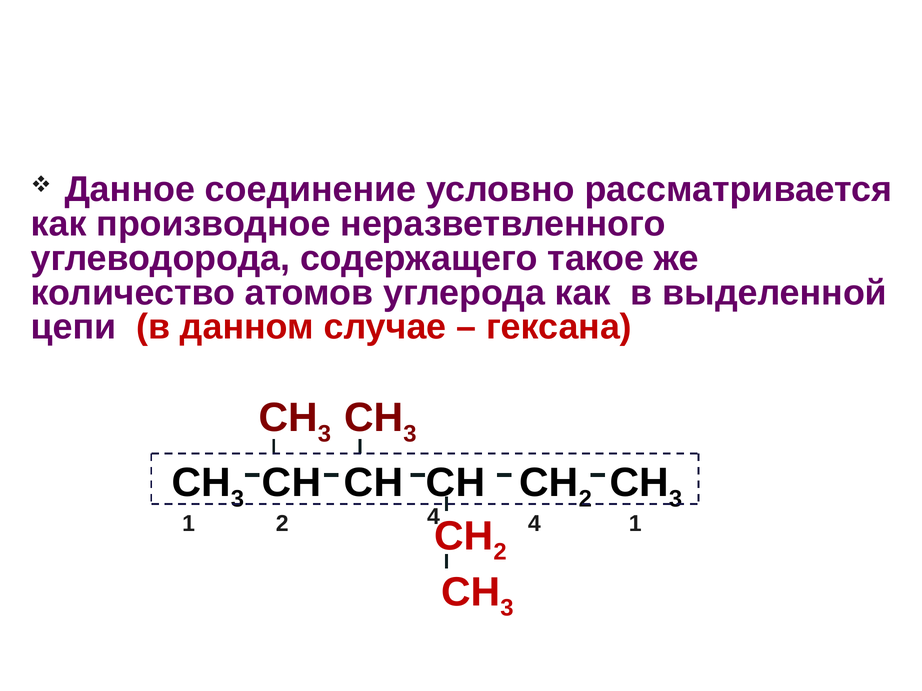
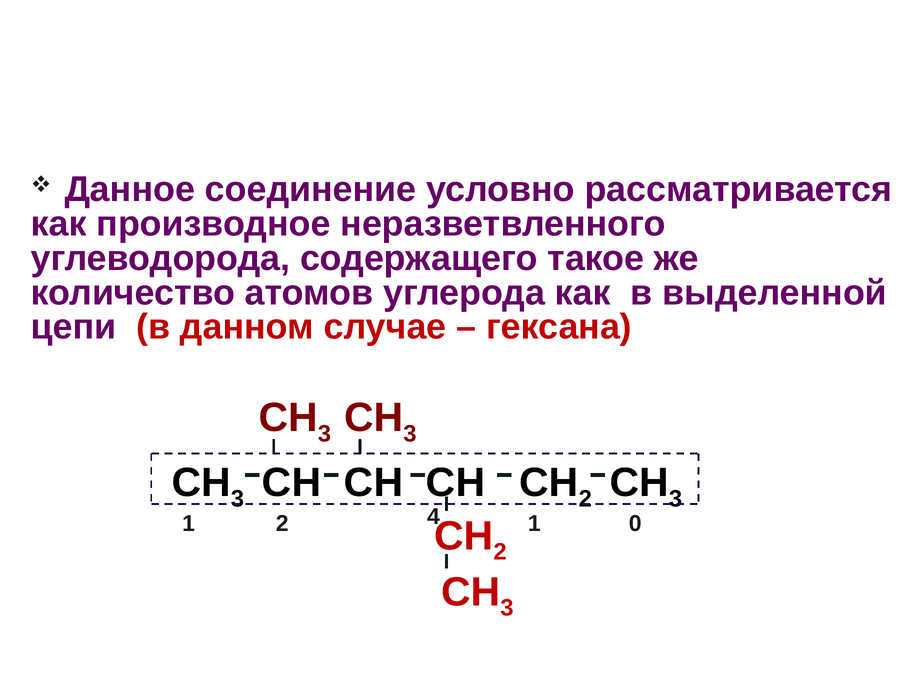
4 1: 1 -> 0
2 4: 4 -> 1
